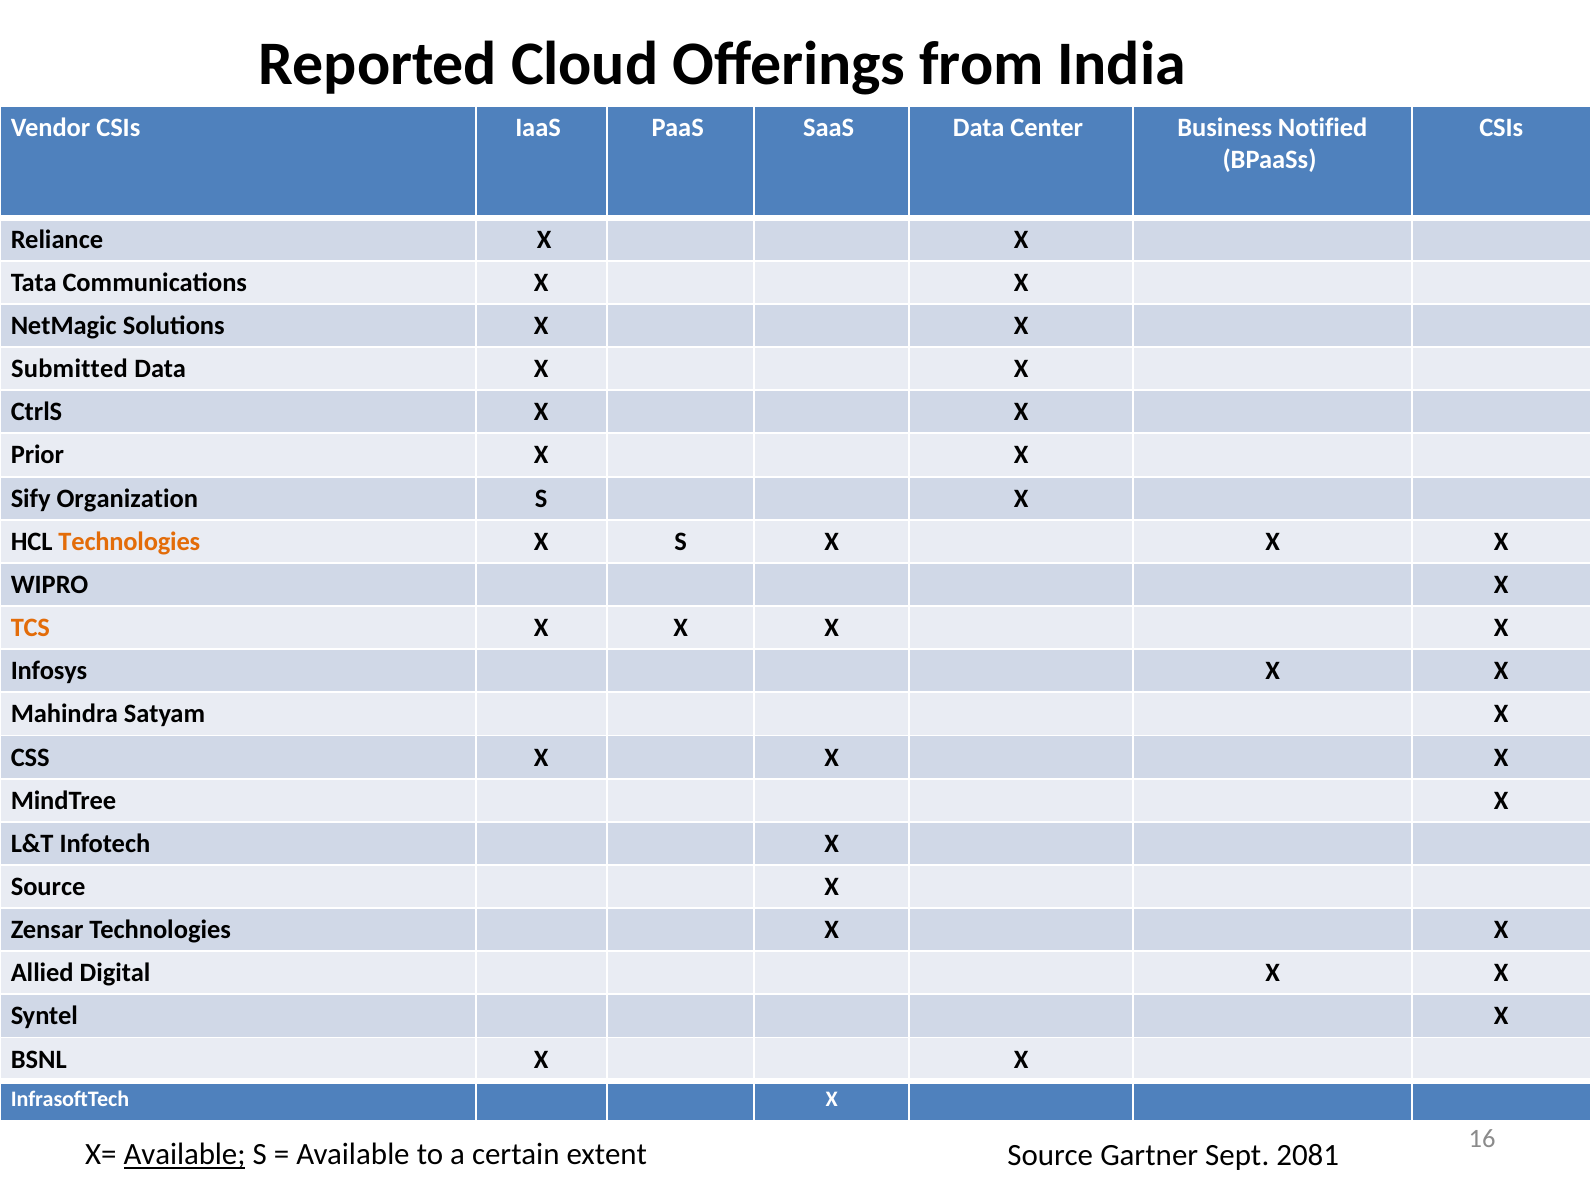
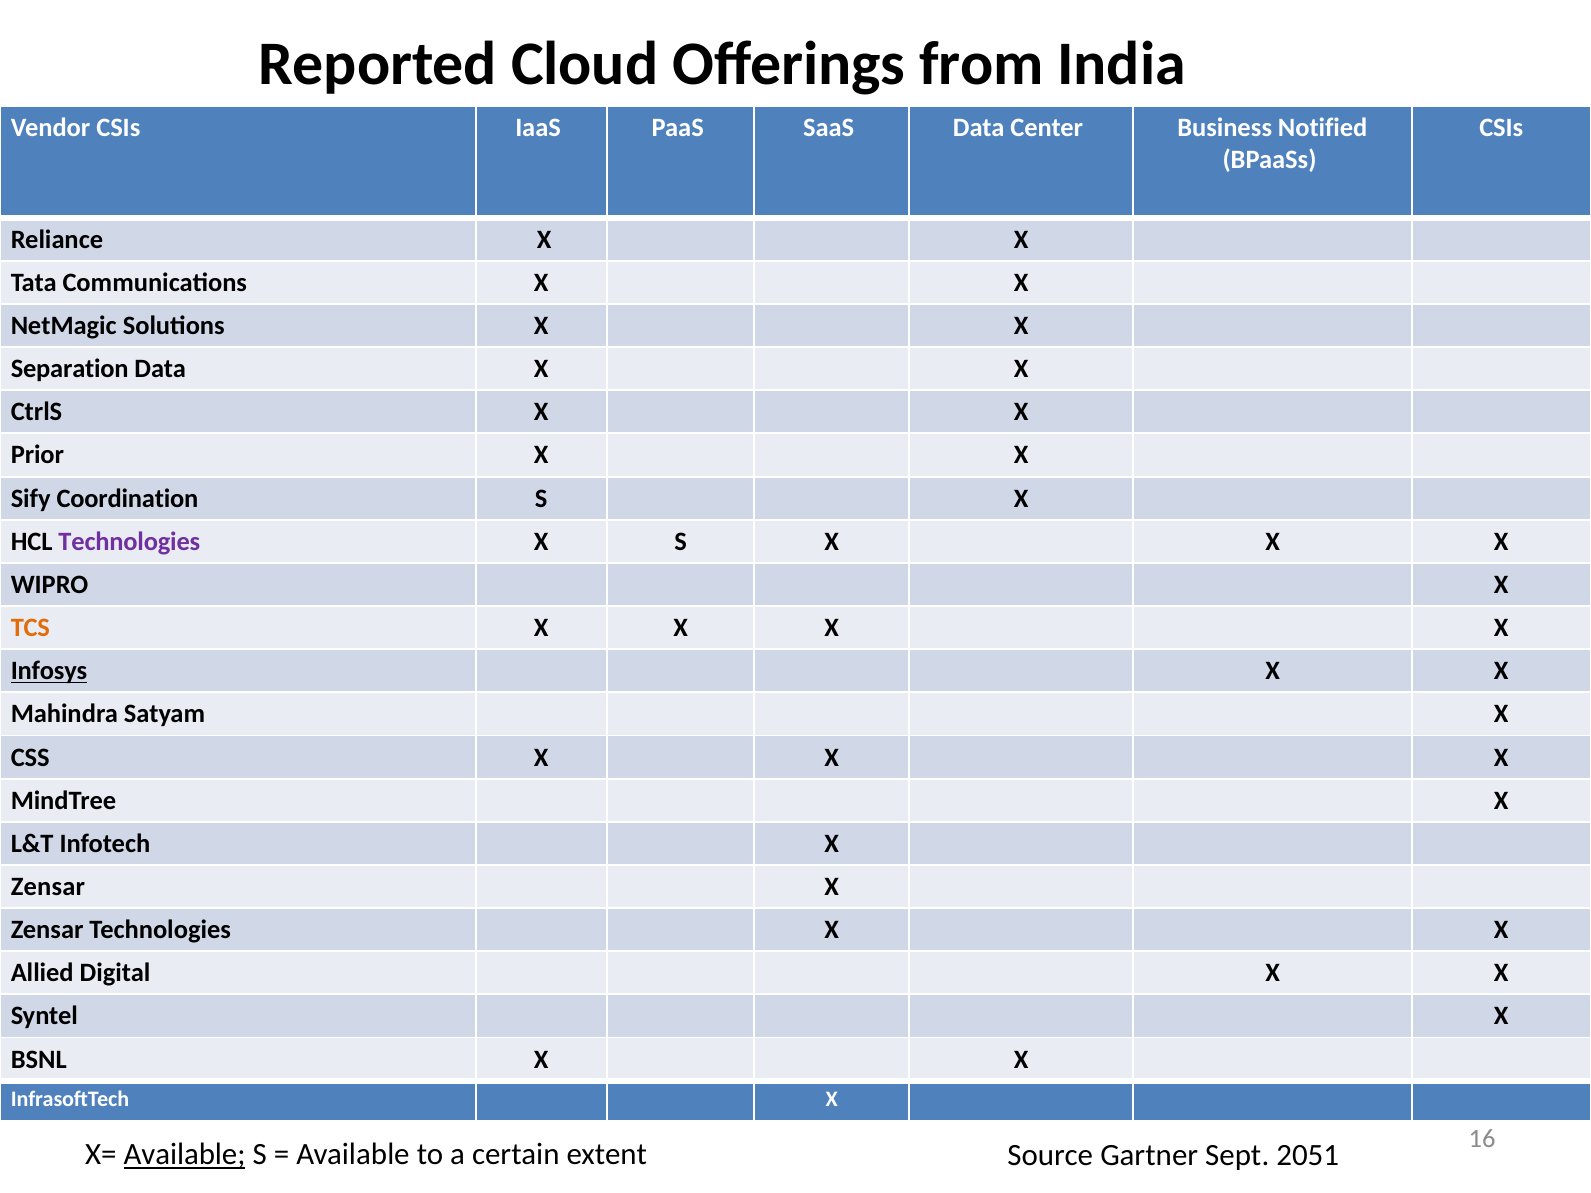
Submitted: Submitted -> Separation
Organization: Organization -> Coordination
Technologies at (129, 542) colour: orange -> purple
Infosys underline: none -> present
Source at (48, 887): Source -> Zensar
2081: 2081 -> 2051
